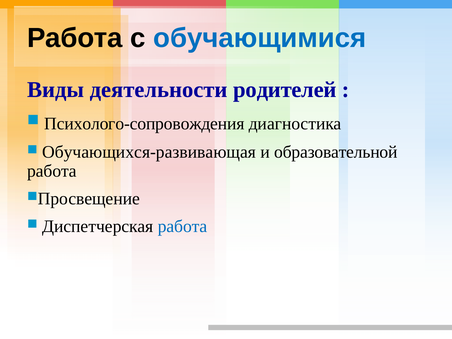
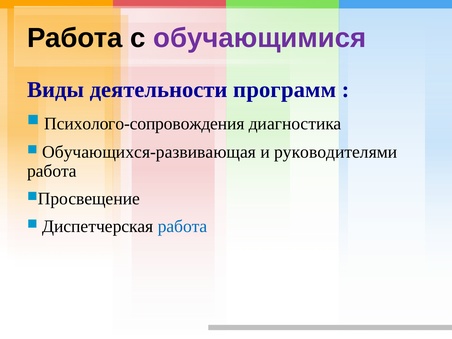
обучающимися colour: blue -> purple
родителей: родителей -> программ
образовательной: образовательной -> руководителями
